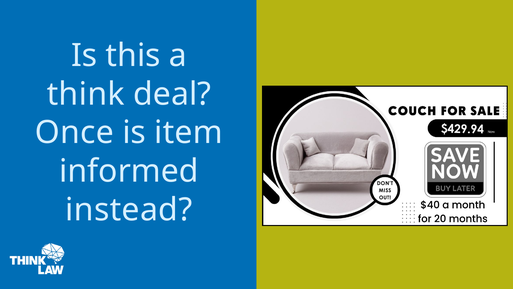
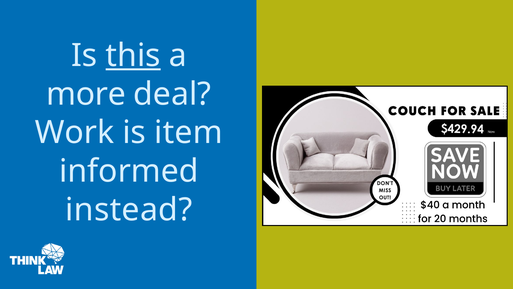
this underline: none -> present
think: think -> more
Once: Once -> Work
